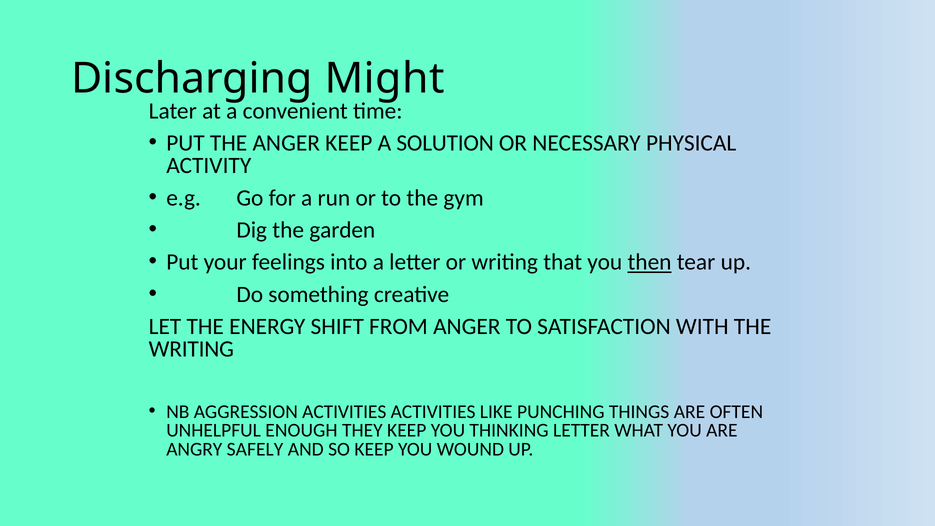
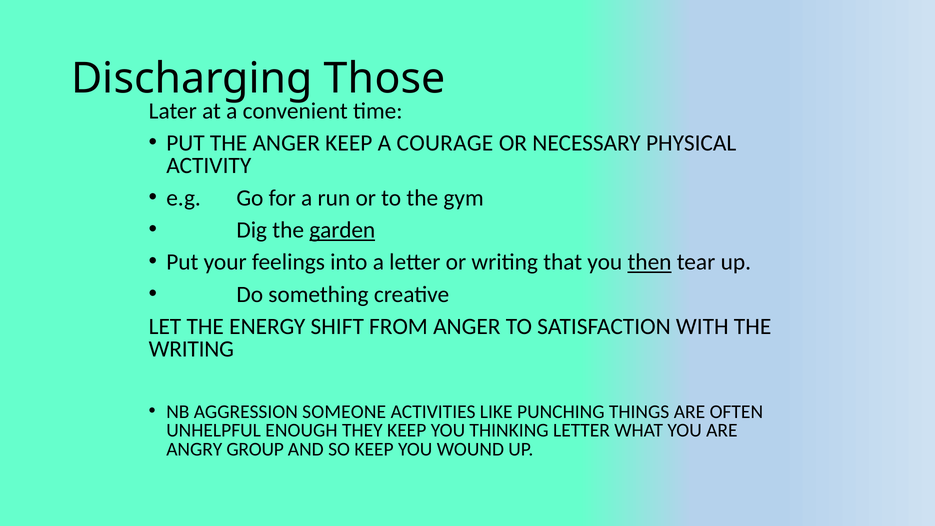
Might: Might -> Those
SOLUTION: SOLUTION -> COURAGE
garden underline: none -> present
AGGRESSION ACTIVITIES: ACTIVITIES -> SOMEONE
SAFELY: SAFELY -> GROUP
